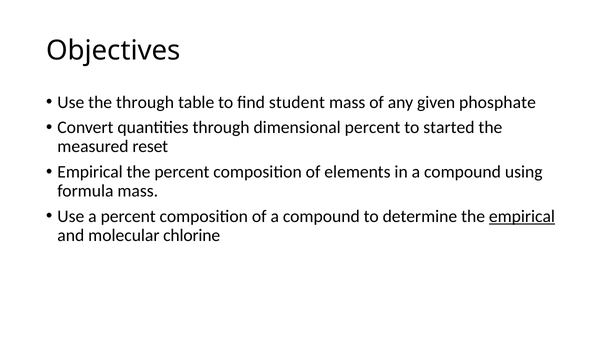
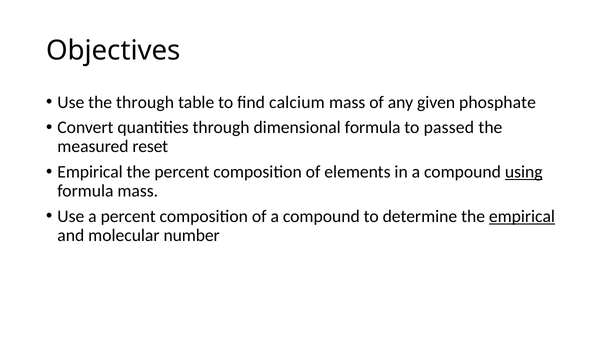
student: student -> calcium
dimensional percent: percent -> formula
started: started -> passed
using underline: none -> present
chlorine: chlorine -> number
